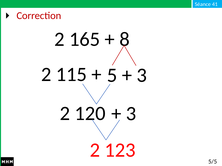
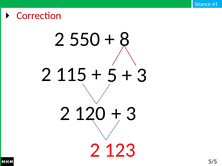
165: 165 -> 550
